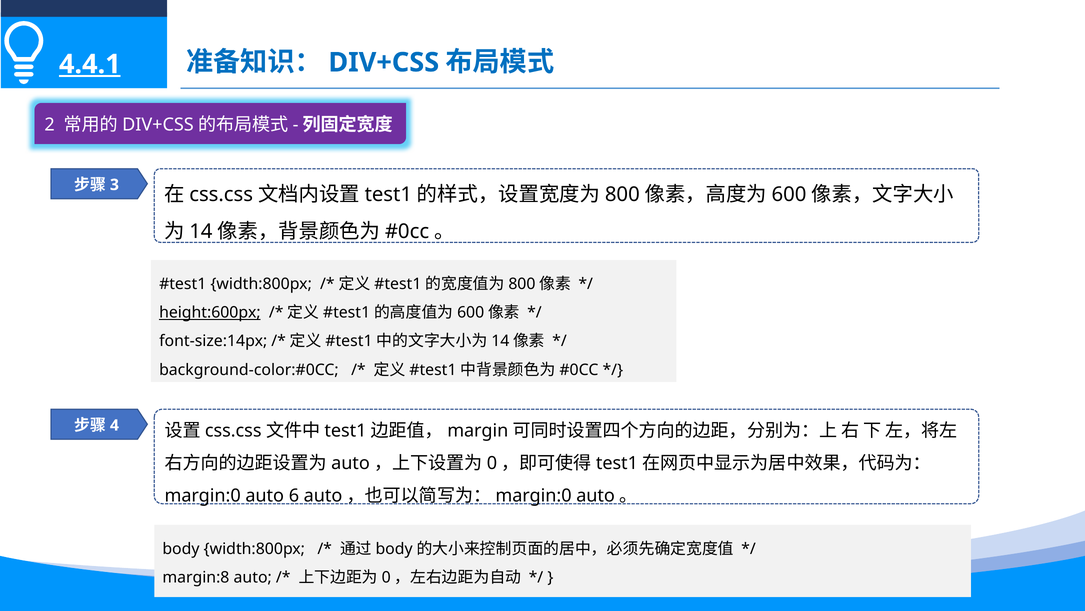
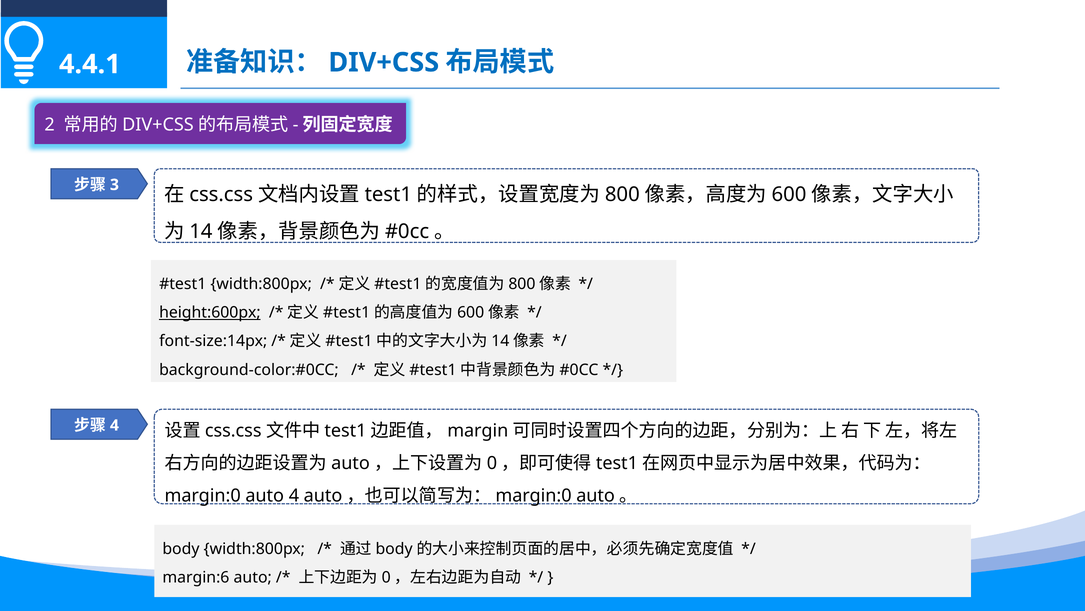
4.4.1 underline: present -> none
auto 6: 6 -> 4
margin:8: margin:8 -> margin:6
